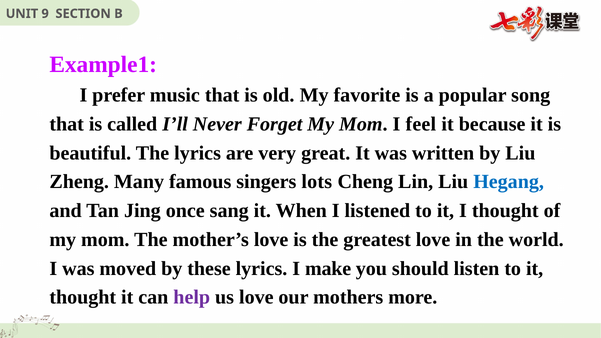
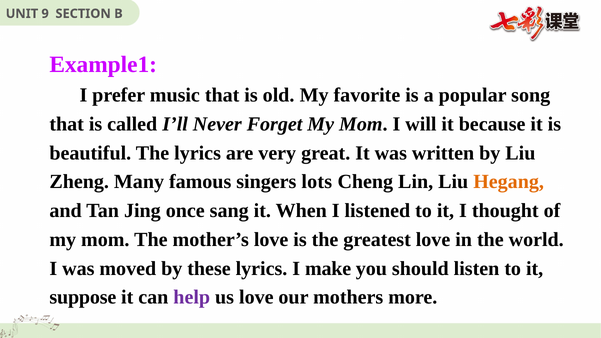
feel: feel -> will
Hegang colour: blue -> orange
thought at (83, 297): thought -> suppose
